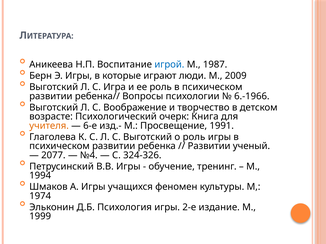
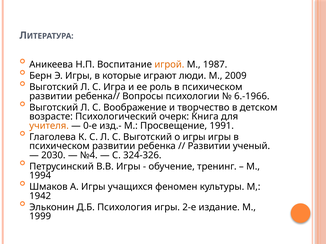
игрой colour: blue -> orange
6-е: 6-е -> 0-е
о роль: роль -> игры
2077: 2077 -> 2030
1974: 1974 -> 1942
